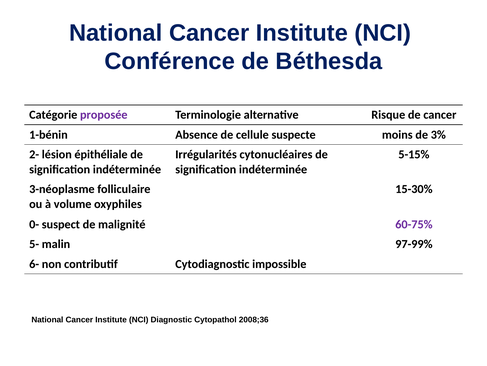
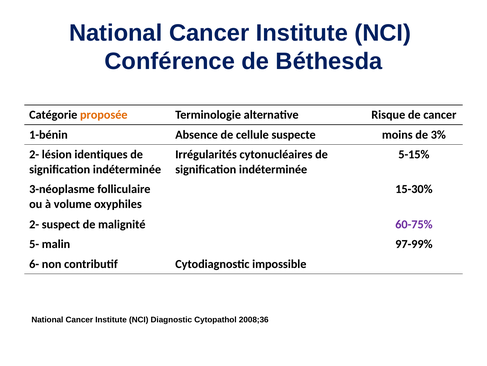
proposée colour: purple -> orange
épithéliale: épithéliale -> identiques
0- at (34, 224): 0- -> 2-
